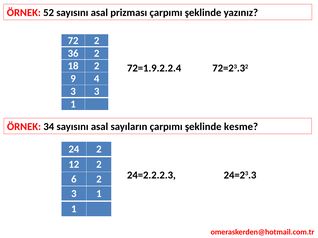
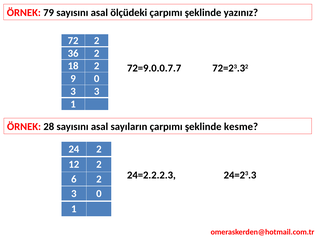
52: 52 -> 79
prizması: prizması -> ölçüdeki
72=1.9.2.2.4: 72=1.9.2.2.4 -> 72=9.0.0.7.7
9 4: 4 -> 0
34: 34 -> 28
1 at (99, 194): 1 -> 0
